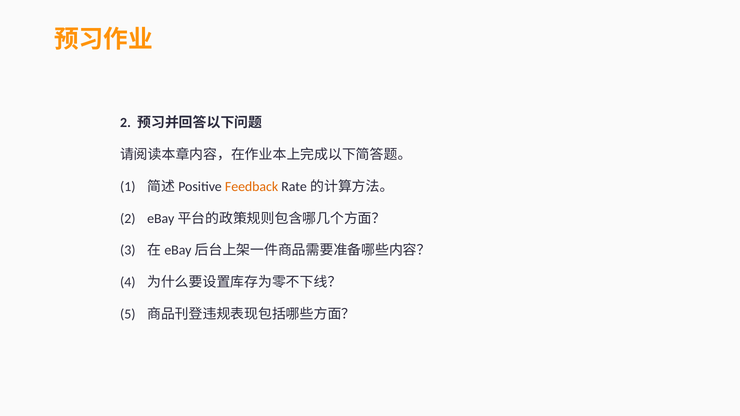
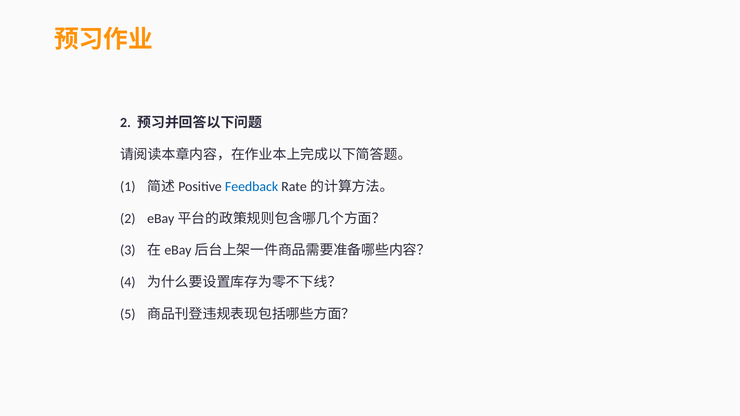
Feedback colour: orange -> blue
